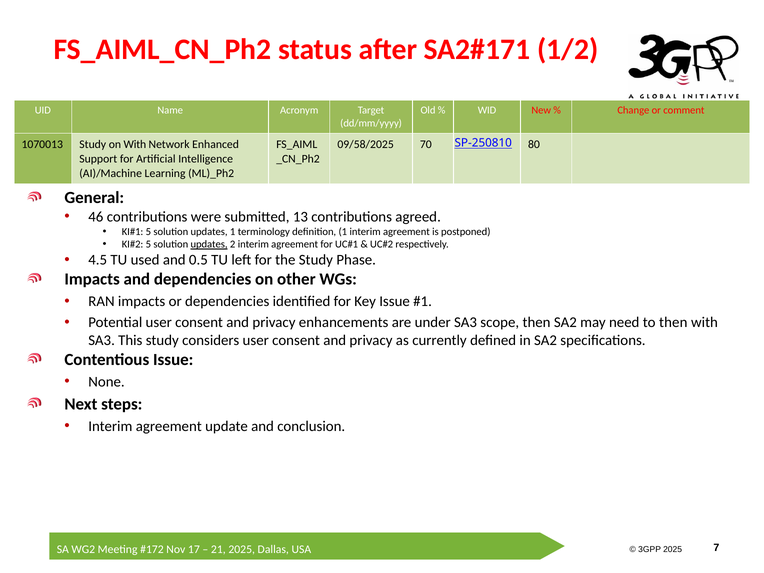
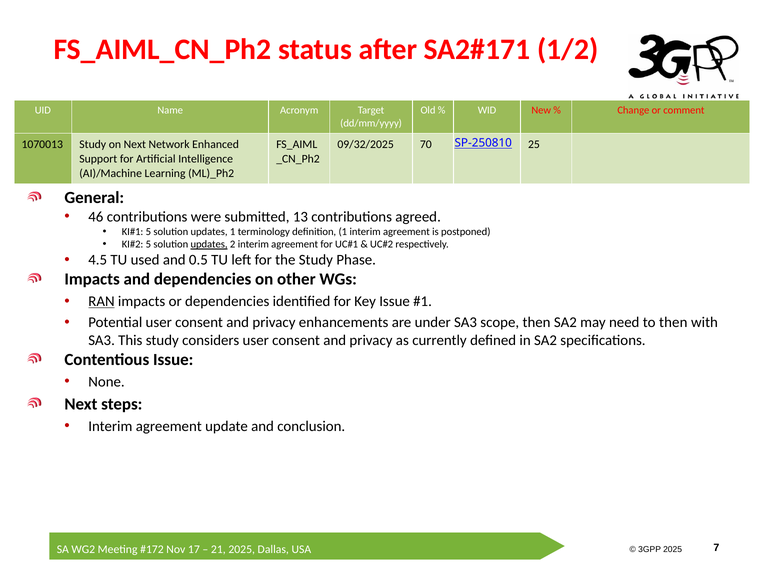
on With: With -> Next
09/58/2025: 09/58/2025 -> 09/32/2025
80: 80 -> 25
RAN underline: none -> present
